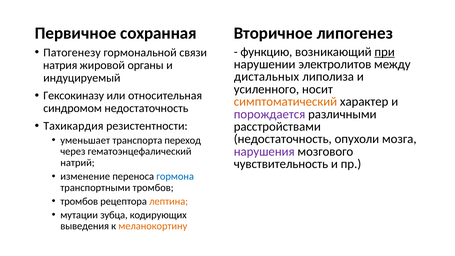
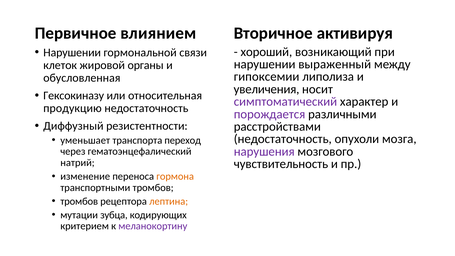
сохранная: сохранная -> влиянием
липогенез: липогенез -> активируя
Патогенезу at (72, 52): Патогенезу -> Нарушении
функцию: функцию -> хороший
при underline: present -> none
электролитов: электролитов -> выраженный
натрия: натрия -> клеток
дистальных: дистальных -> гипоксемии
индуцируемый: индуцируемый -> обусловленная
усиленного: усиленного -> увеличения
симптоматический colour: orange -> purple
синдромом: синдромом -> продукцию
Тахикардия: Тахикардия -> Диффузный
гормона colour: blue -> orange
выведения: выведения -> критерием
меланокортину colour: orange -> purple
